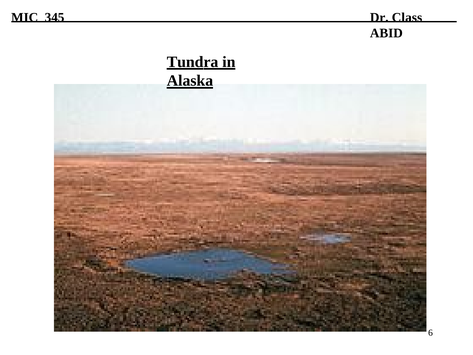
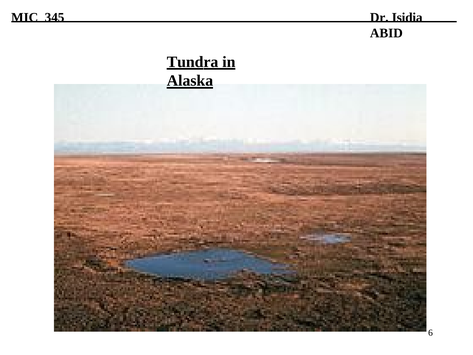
Class: Class -> Isidia
